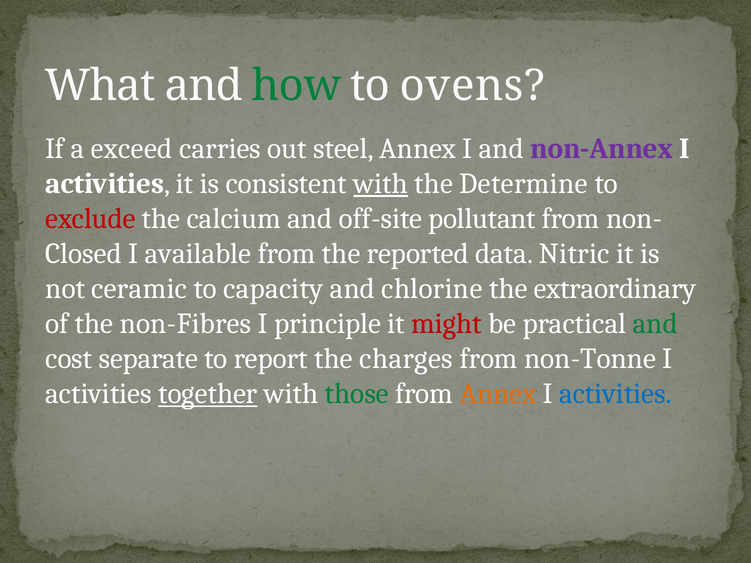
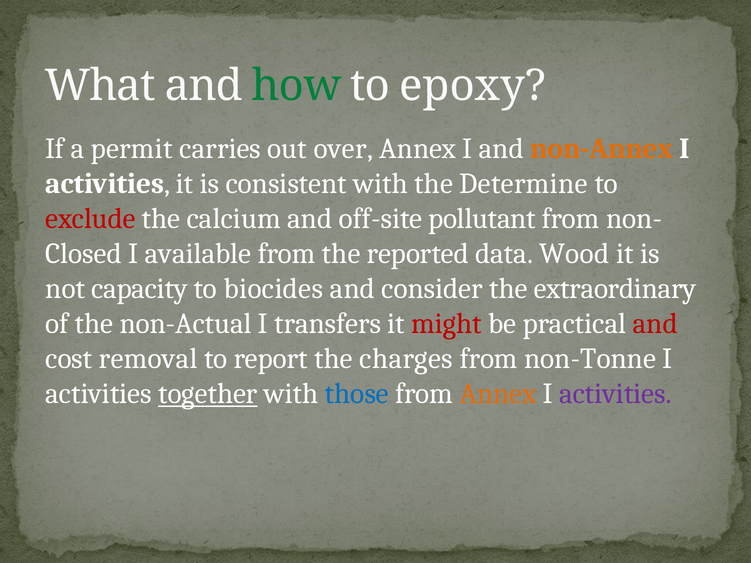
ovens: ovens -> epoxy
exceed: exceed -> permit
steel: steel -> over
non-Annex colour: purple -> orange
with at (381, 184) underline: present -> none
Nitric: Nitric -> Wood
ceramic: ceramic -> capacity
capacity: capacity -> biocides
chlorine: chlorine -> consider
non-Fibres: non-Fibres -> non-Actual
principle: principle -> transfers
and at (655, 324) colour: green -> red
separate: separate -> removal
those colour: green -> blue
activities at (615, 394) colour: blue -> purple
